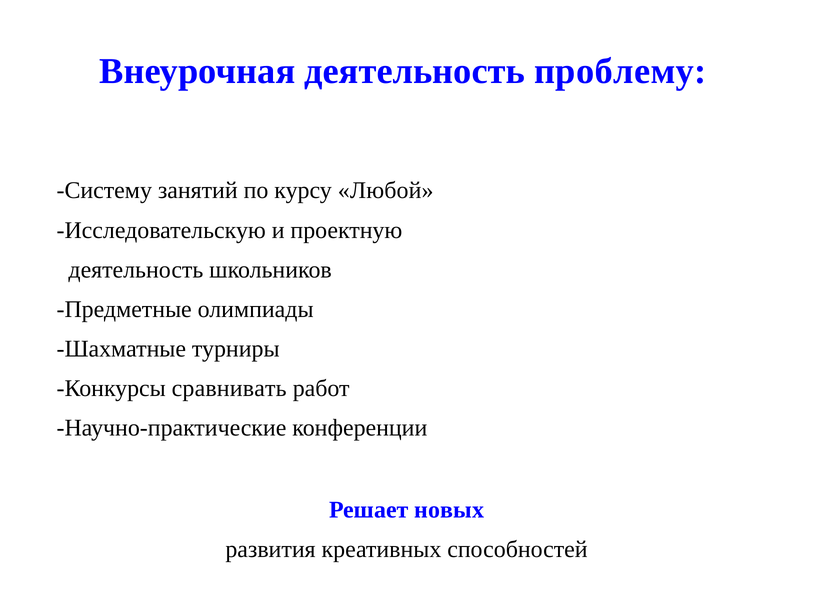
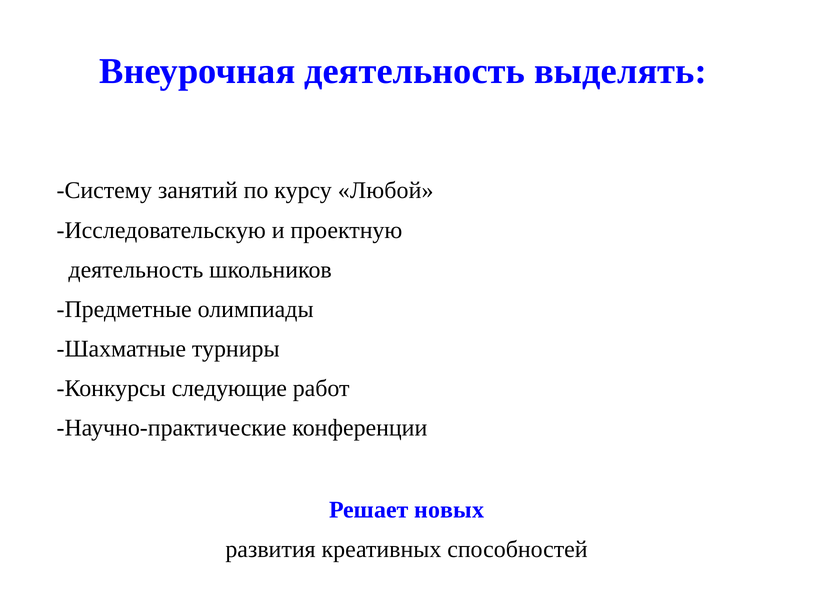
проблему: проблему -> выделять
сравнивать: сравнивать -> следующие
